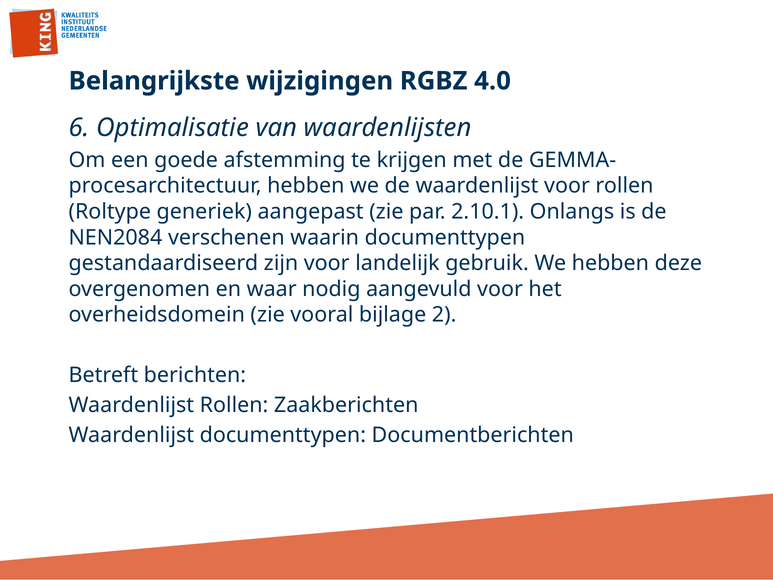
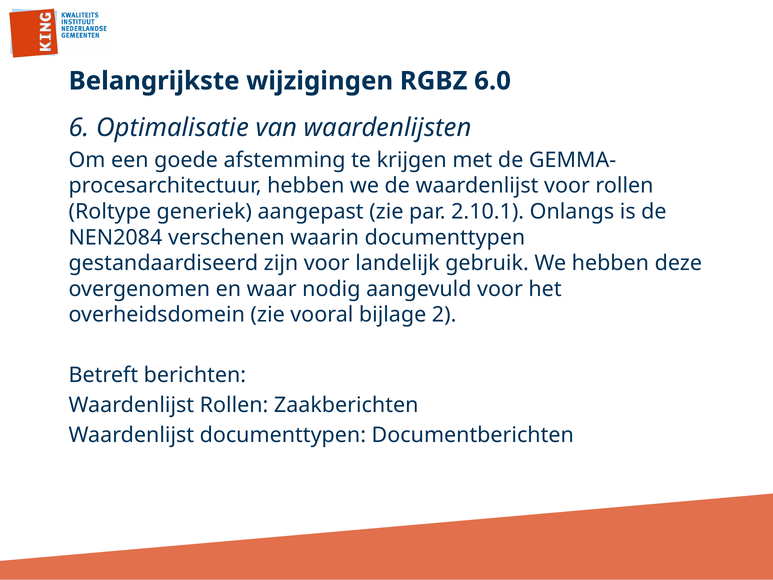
4.0: 4.0 -> 6.0
